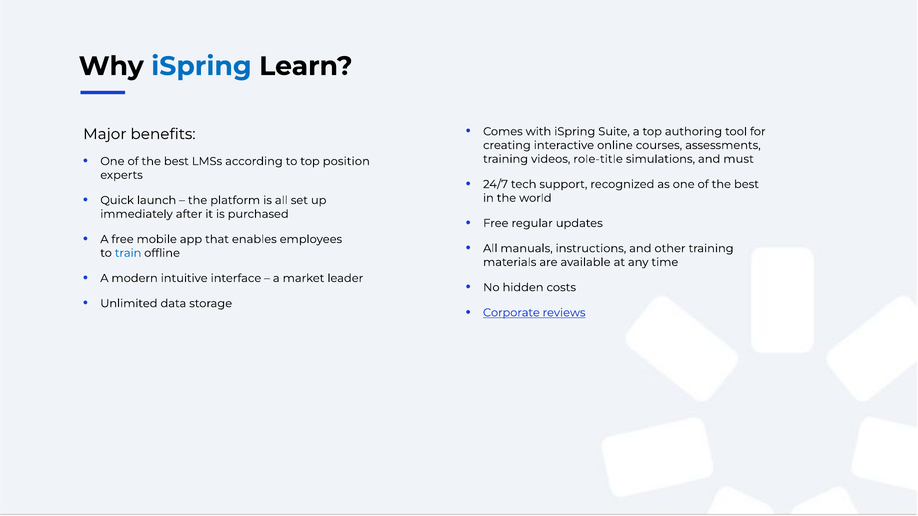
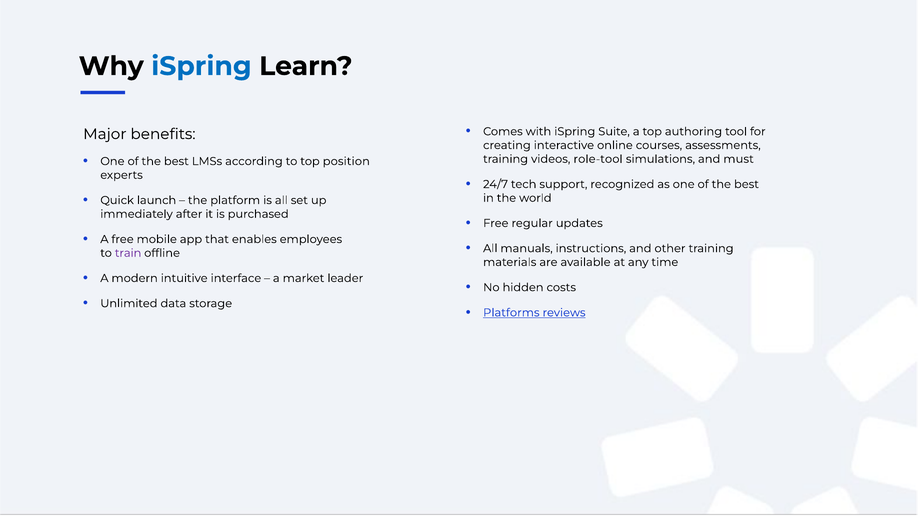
role-title: role-title -> role-tool
train colour: blue -> purple
Corporate: Corporate -> Platforms
